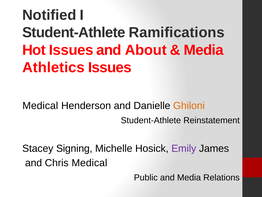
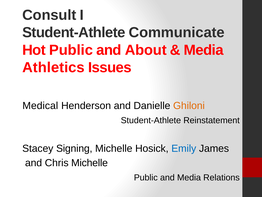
Notified: Notified -> Consult
Ramifications: Ramifications -> Communicate
Hot Issues: Issues -> Public
Emily colour: purple -> blue
Chris Medical: Medical -> Michelle
